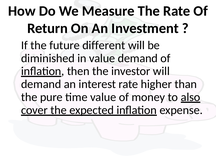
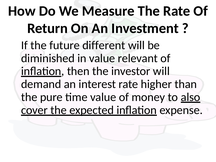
value demand: demand -> relevant
